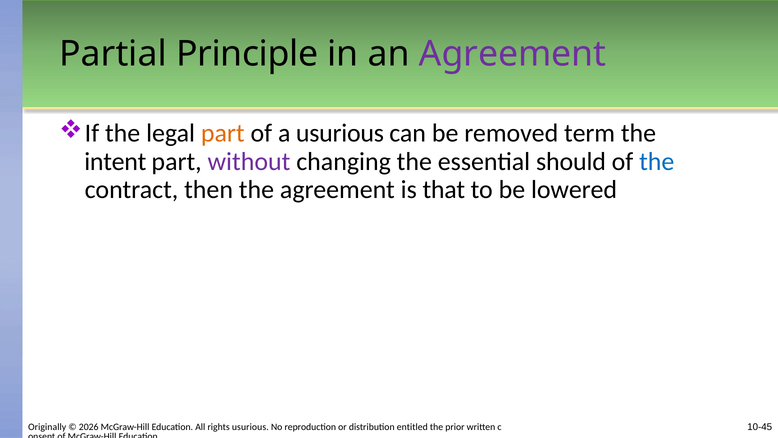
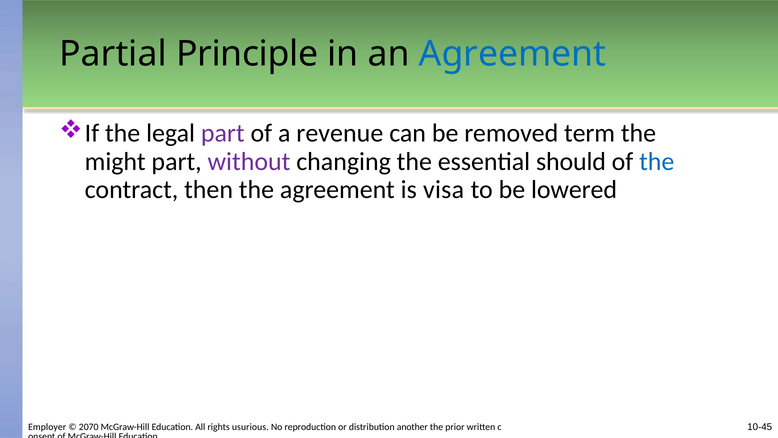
Agreement at (513, 54) colour: purple -> blue
part at (223, 133) colour: orange -> purple
a usurious: usurious -> revenue
intent: intent -> might
that: that -> visa
Originally: Originally -> Employer
2026: 2026 -> 2070
entitled: entitled -> another
